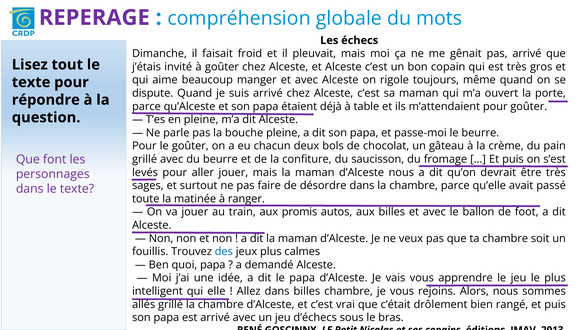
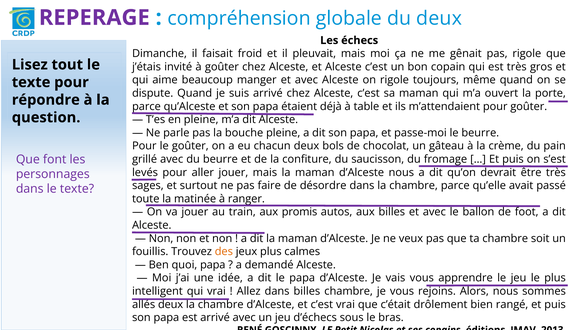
du mots: mots -> deux
pas arrivé: arrivé -> rigole
des colour: blue -> orange
qui elle: elle -> vrai
allés grillé: grillé -> deux
